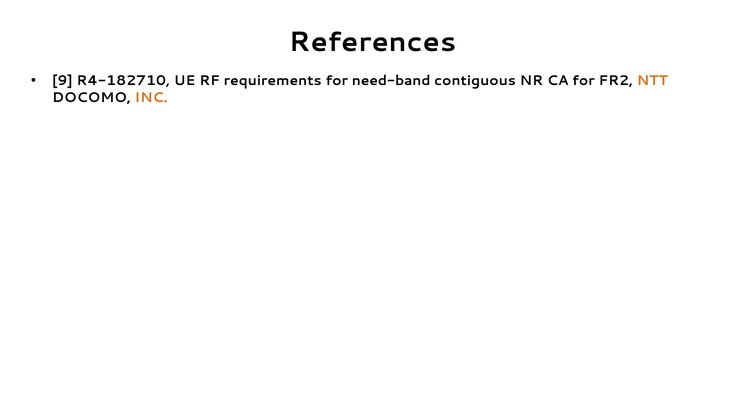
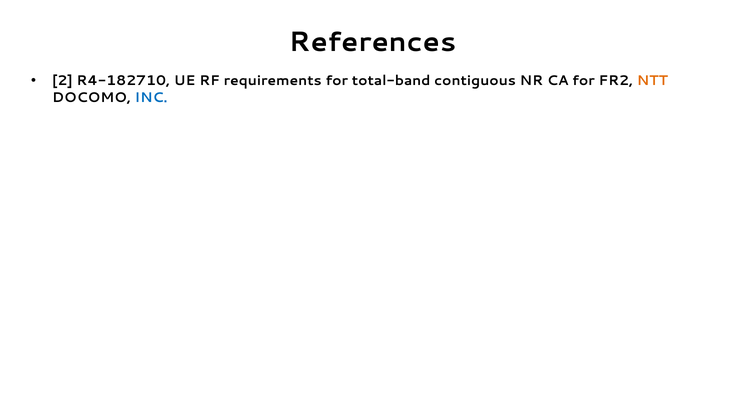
9: 9 -> 2
need-band: need-band -> total-band
INC colour: orange -> blue
